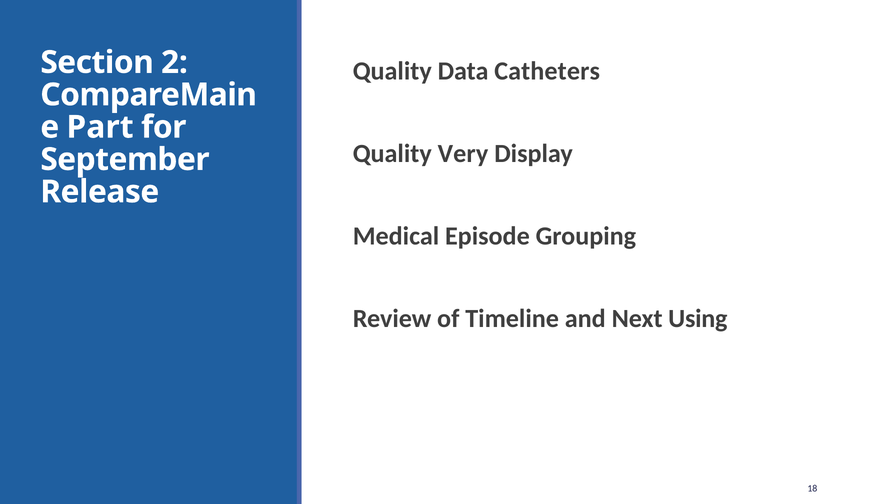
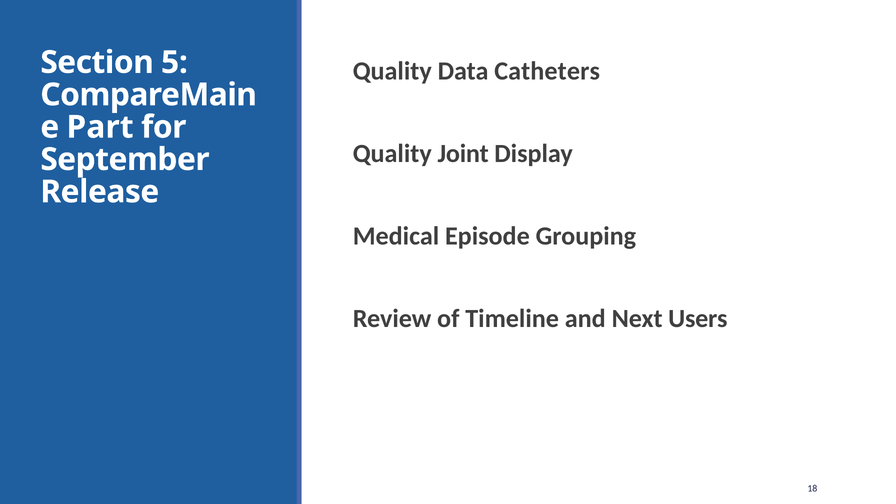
2: 2 -> 5
Very: Very -> Joint
Using: Using -> Users
